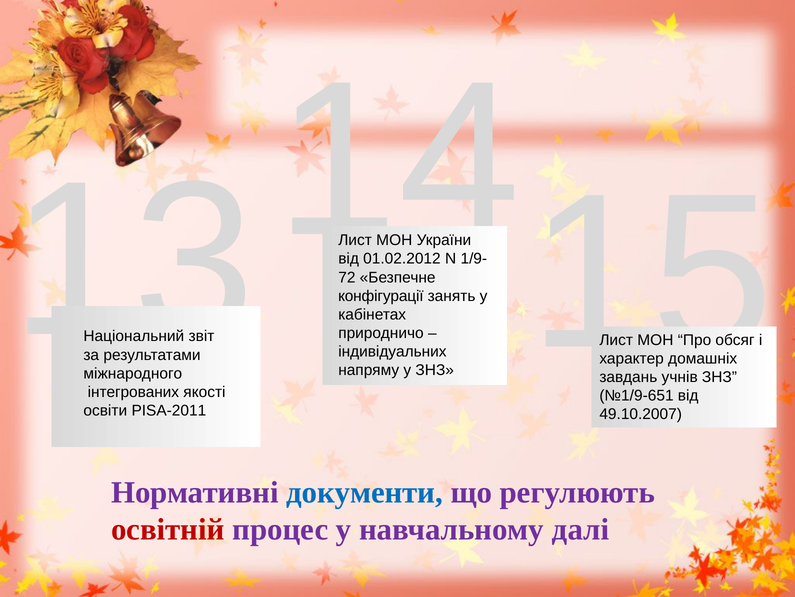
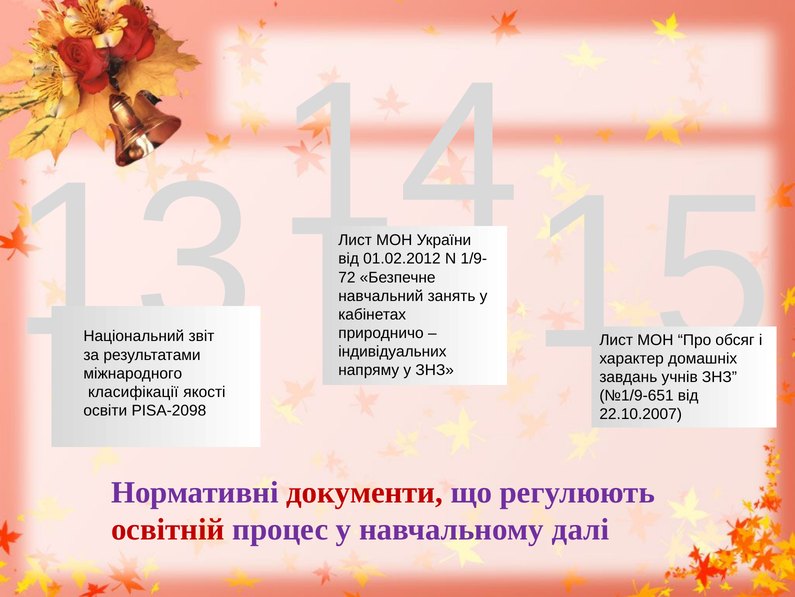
конфігурації: конфігурації -> навчальний
інтегрованих: інтегрованих -> класифікації
PISA-2011: PISA-2011 -> PISA-2098
49.10.2007: 49.10.2007 -> 22.10.2007
документи colour: blue -> red
